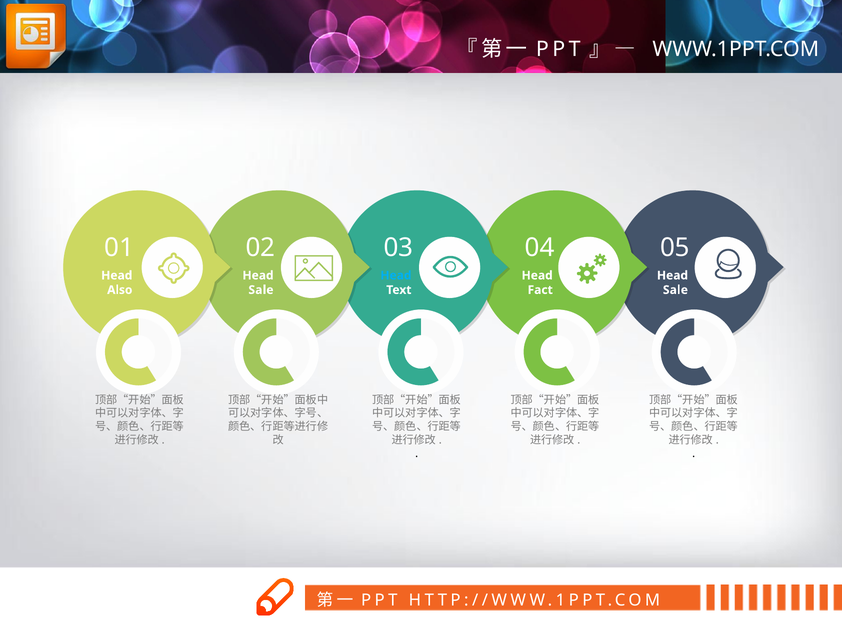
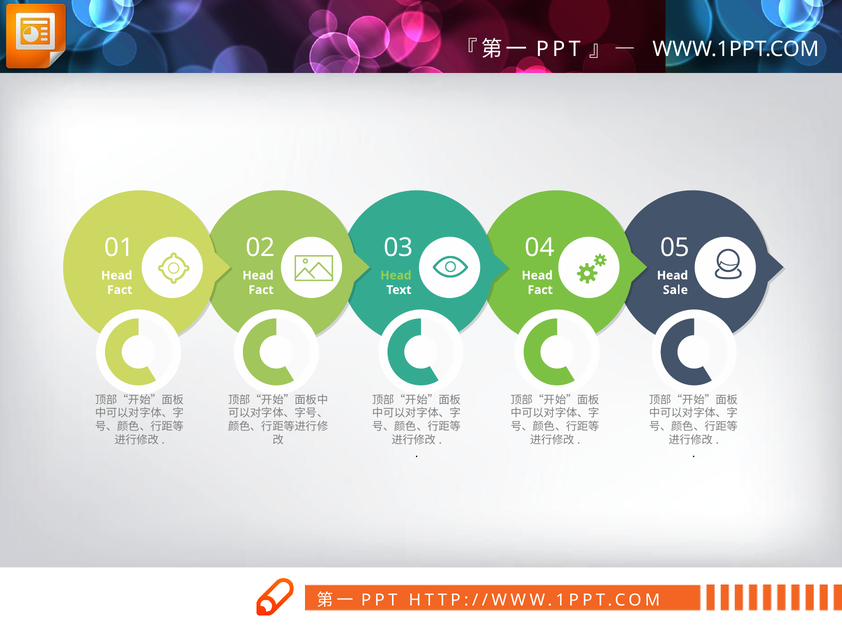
Head at (396, 275) colour: light blue -> light green
Also at (120, 290): Also -> Fact
Sale at (261, 290): Sale -> Fact
